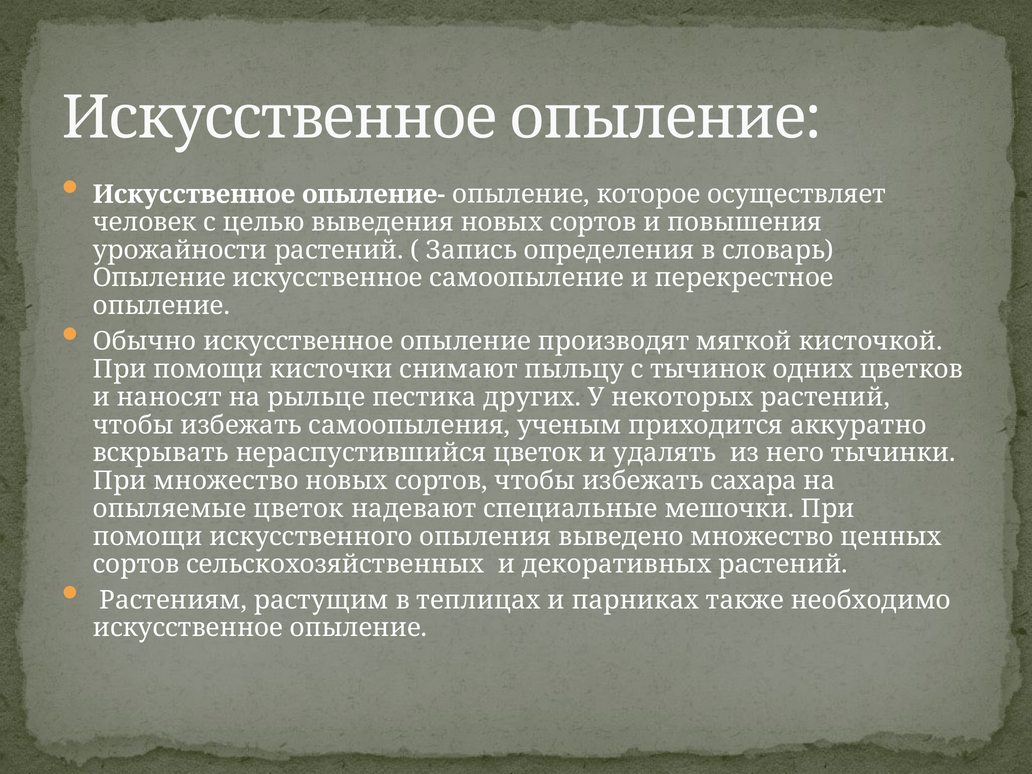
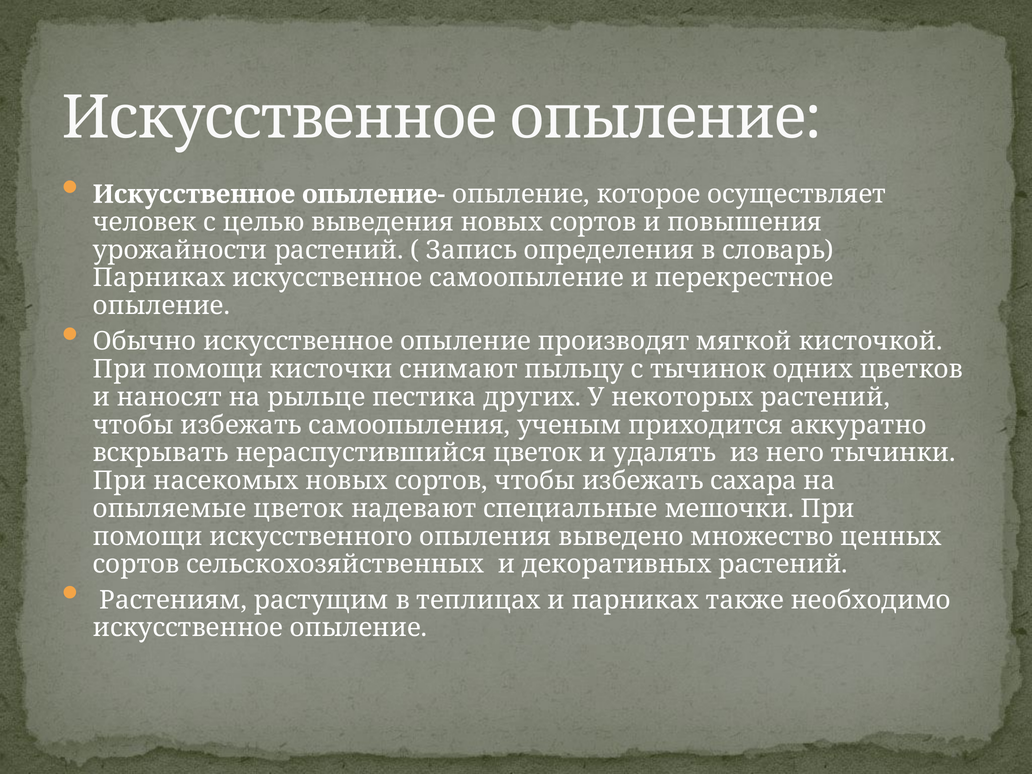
Опыление at (159, 278): Опыление -> Парниках
При множество: множество -> насекомых
